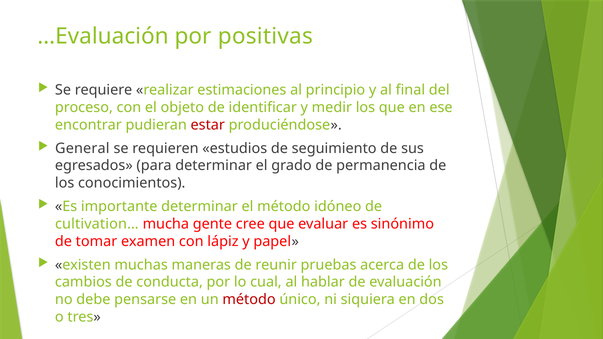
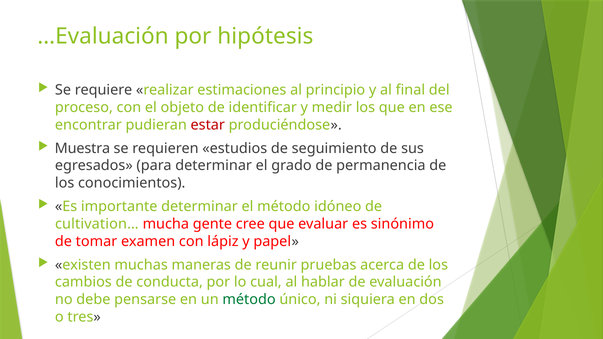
positivas: positivas -> hipótesis
General: General -> Muestra
método at (249, 300) colour: red -> green
